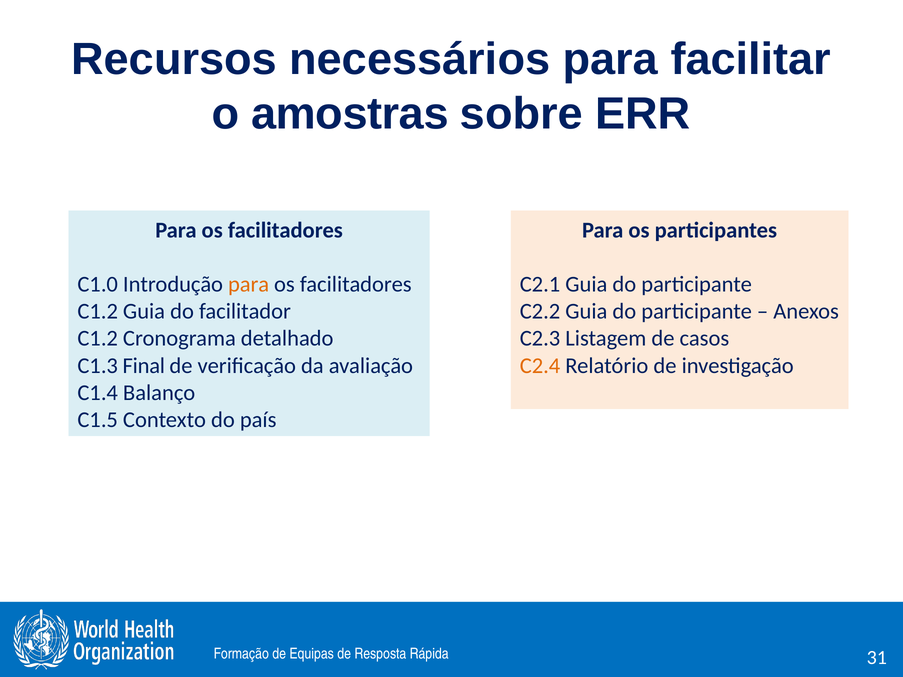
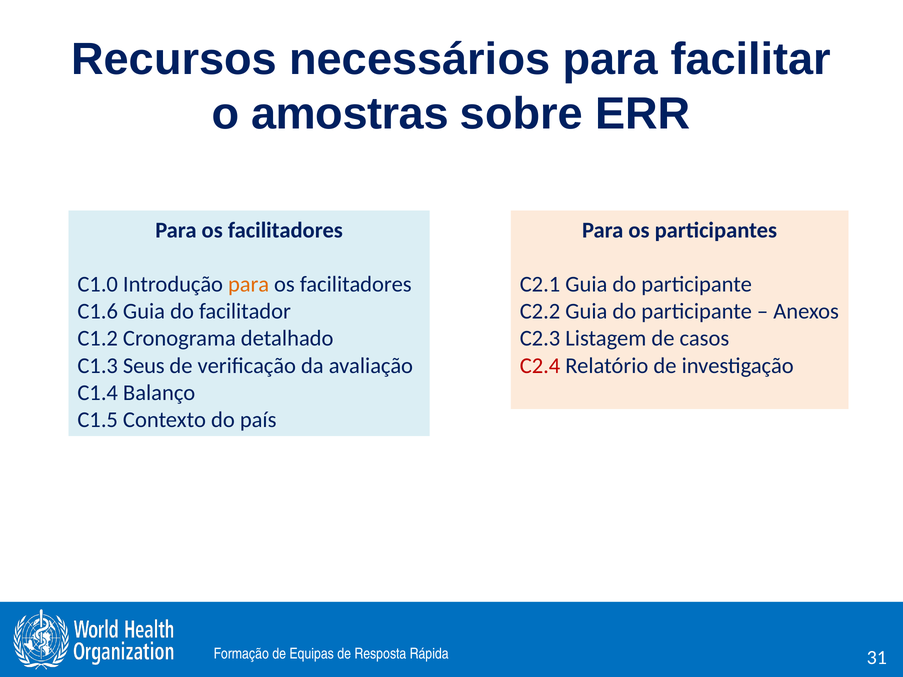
C1.2 at (98, 312): C1.2 -> C1.6
Final: Final -> Seus
C2.4 colour: orange -> red
